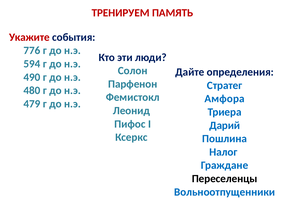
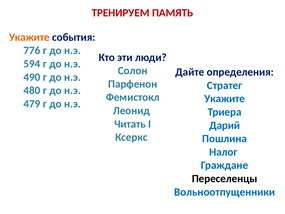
Укажите at (29, 37) colour: red -> orange
Амфора at (225, 99): Амфора -> Укажите
Пифос: Пифос -> Читать
